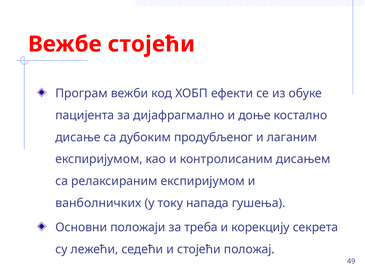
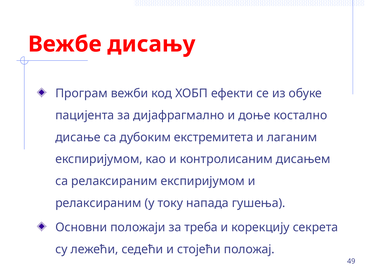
Вежбе стојећи: стојећи -> дисању
продубљеног: продубљеног -> екстремитета
ванболничких at (98, 203): ванболничких -> релаксираним
